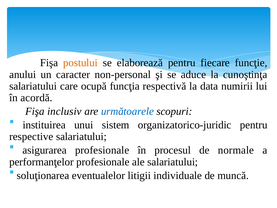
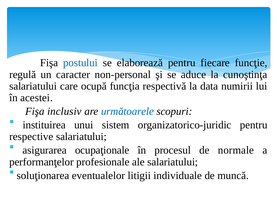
postului colour: orange -> blue
anului: anului -> regulă
acordă: acordă -> acestei
asigurarea profesionale: profesionale -> ocupaţionale
